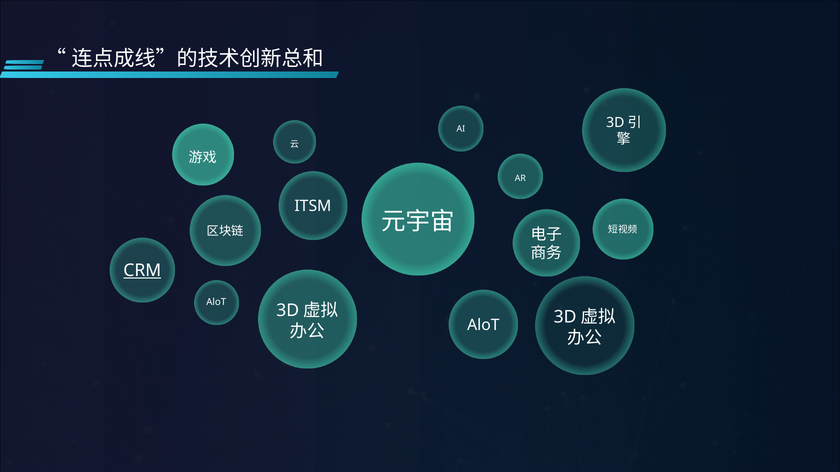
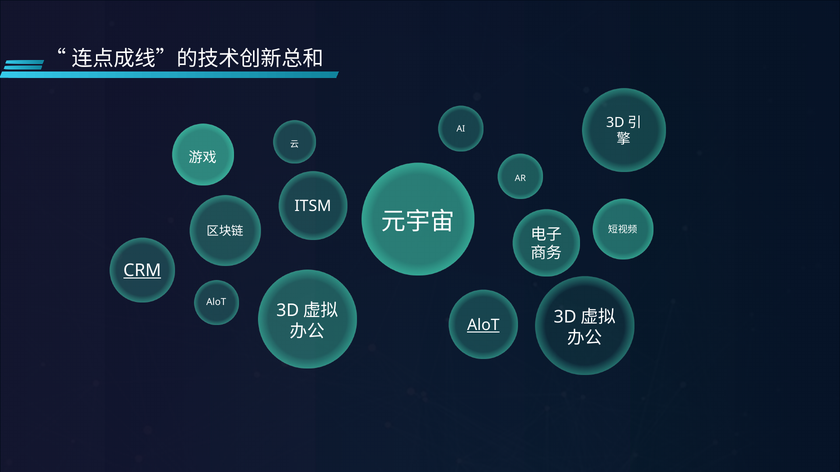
AloT at (483, 325) underline: none -> present
